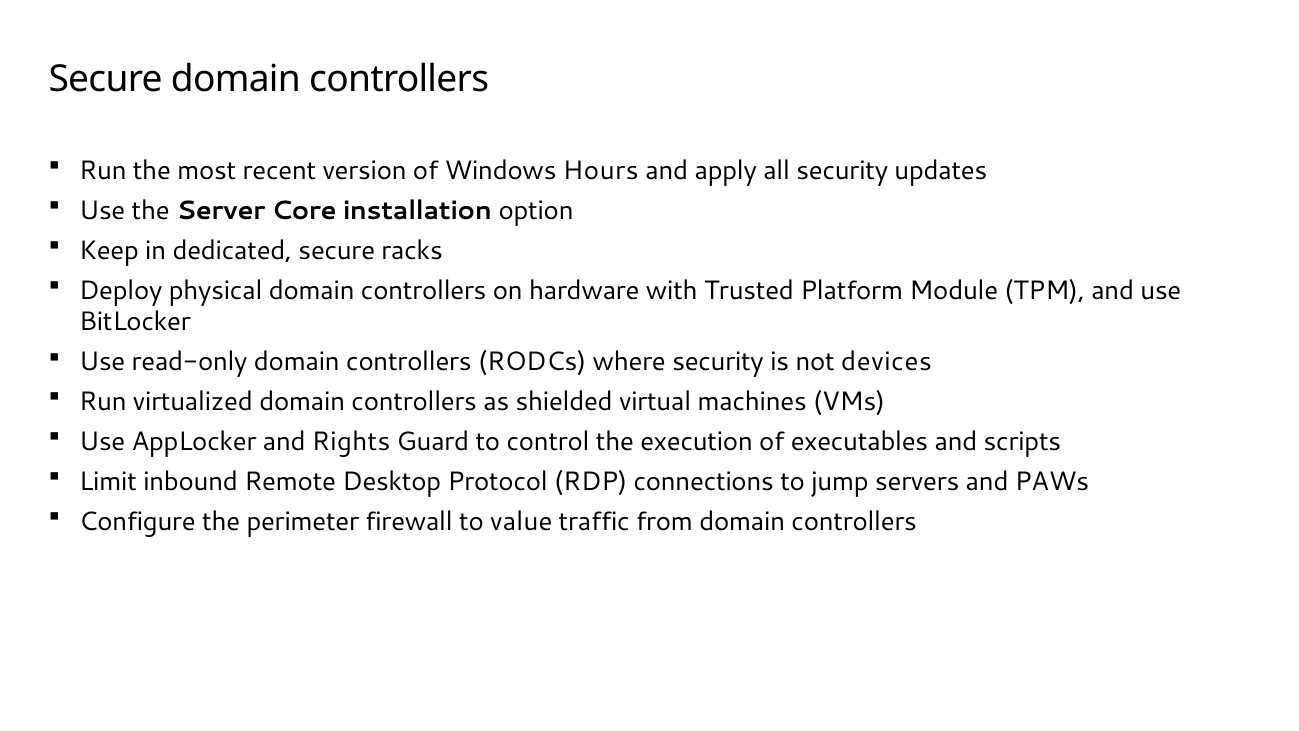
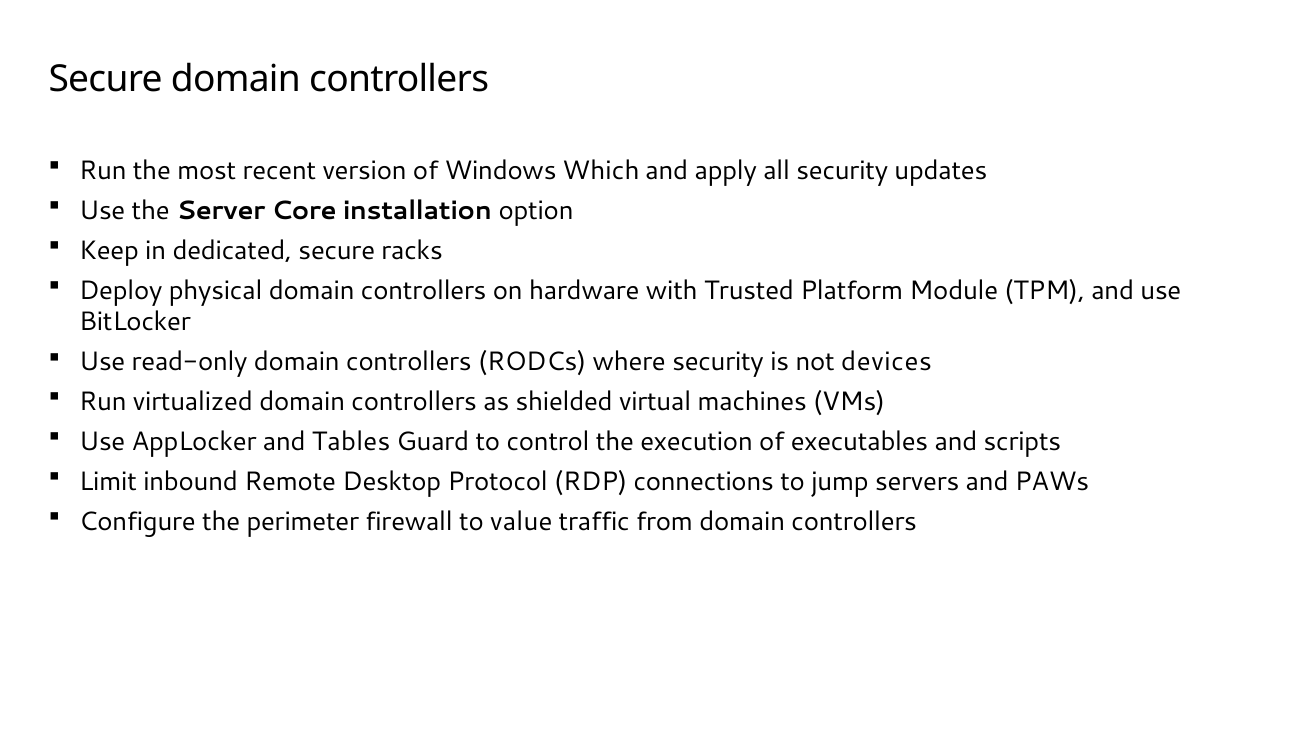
Hours: Hours -> Which
Rights: Rights -> Tables
